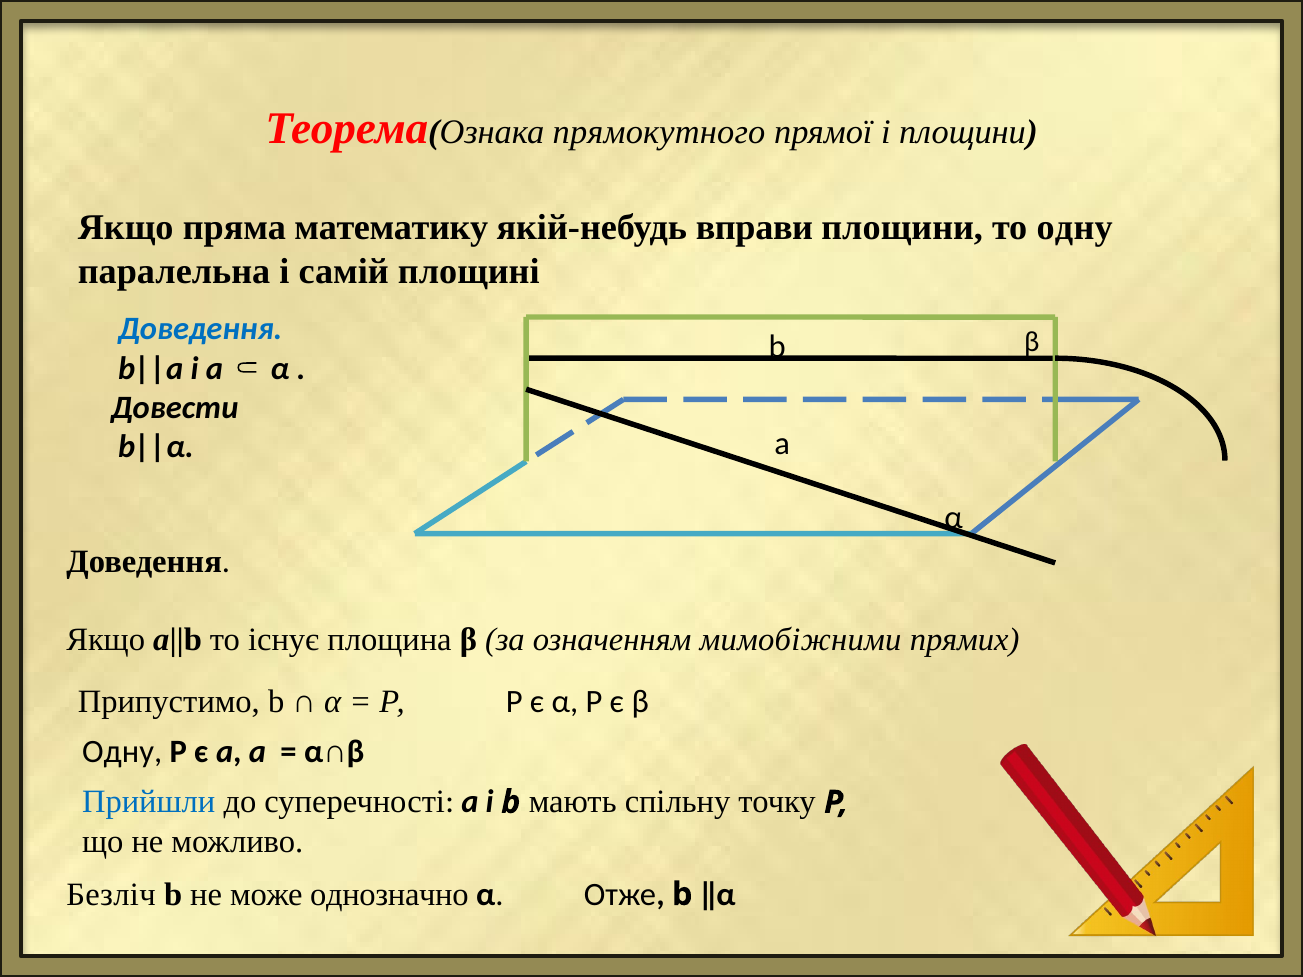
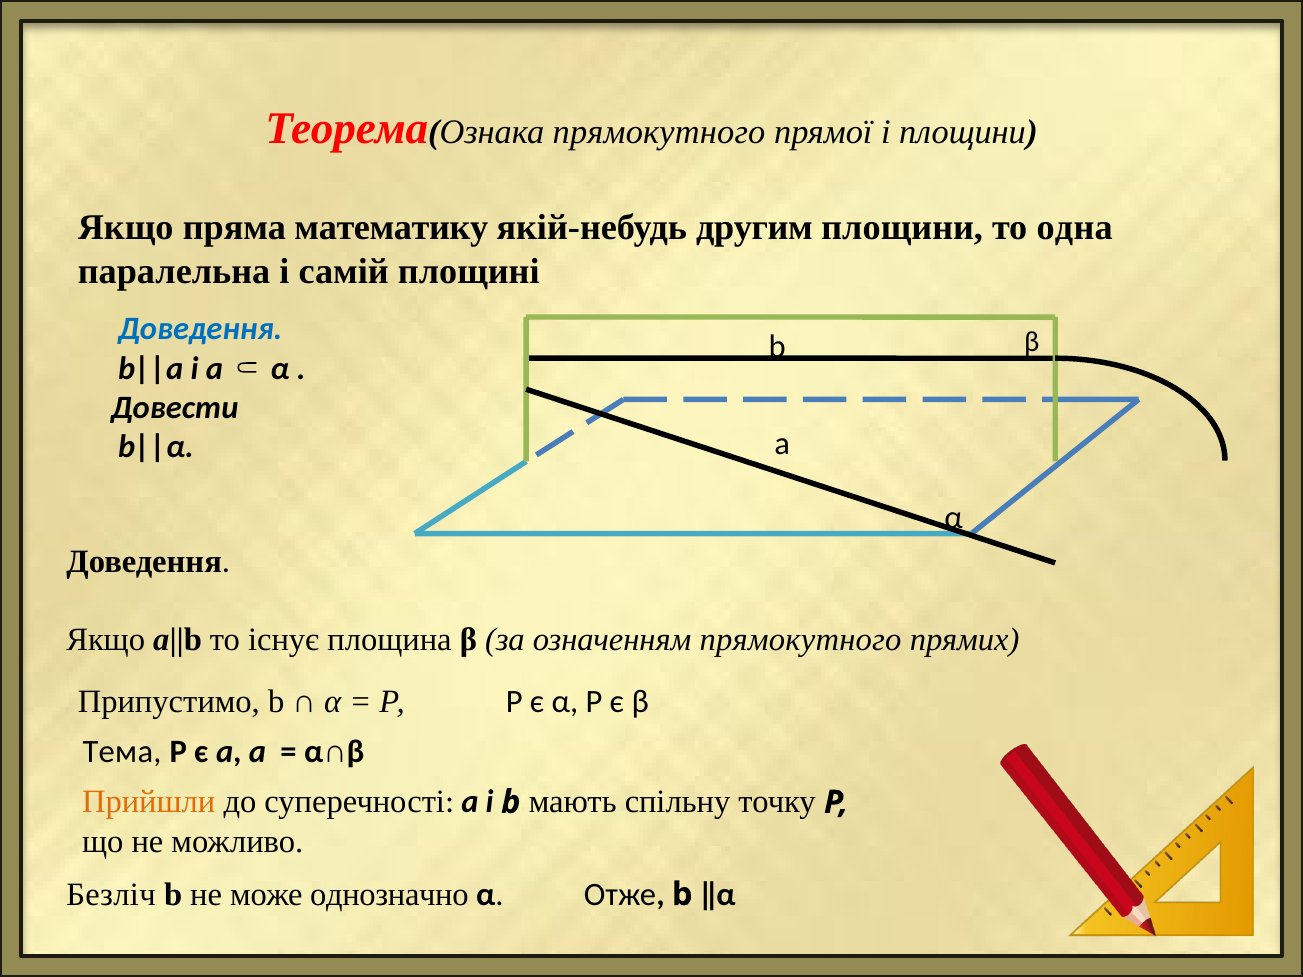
вправи: вправи -> другим
то одну: одну -> одна
означенням мимобіжними: мимобіжними -> прямокутного
Одну at (122, 752): Одну -> Тема
Прийшли colour: blue -> orange
